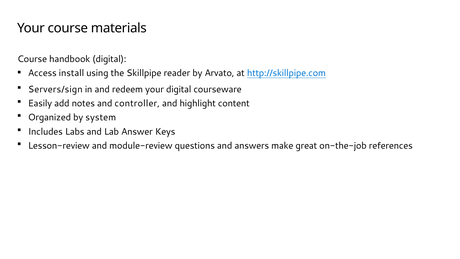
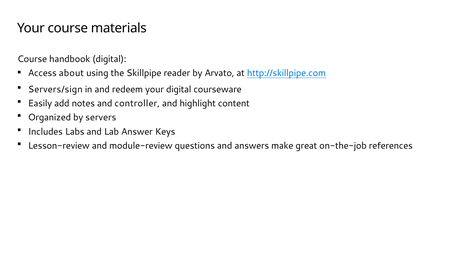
install: install -> about
system: system -> servers
